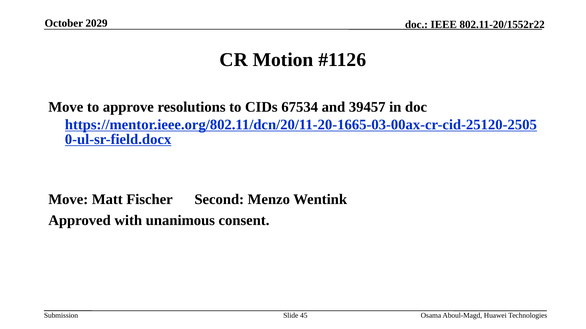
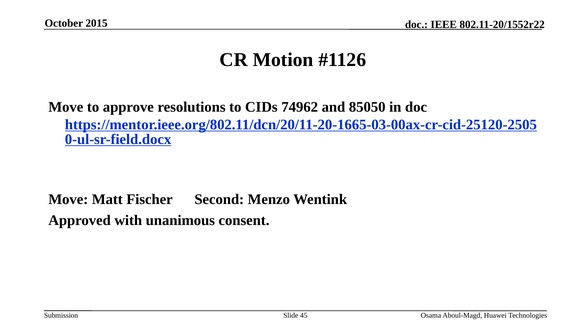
2029: 2029 -> 2015
67534: 67534 -> 74962
39457: 39457 -> 85050
